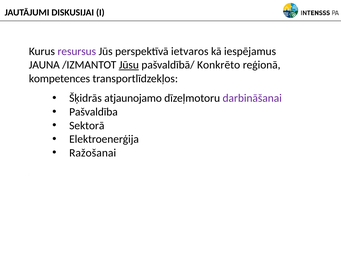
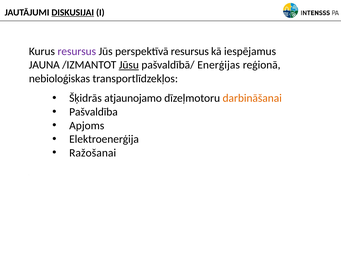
DISKUSIJAI underline: none -> present
perspektīvā ietvaros: ietvaros -> resursus
Konkrēto: Konkrēto -> Enerģijas
kompetences: kompetences -> nebioloģiskas
darbināšanai colour: purple -> orange
Sektorā: Sektorā -> Apjoms
